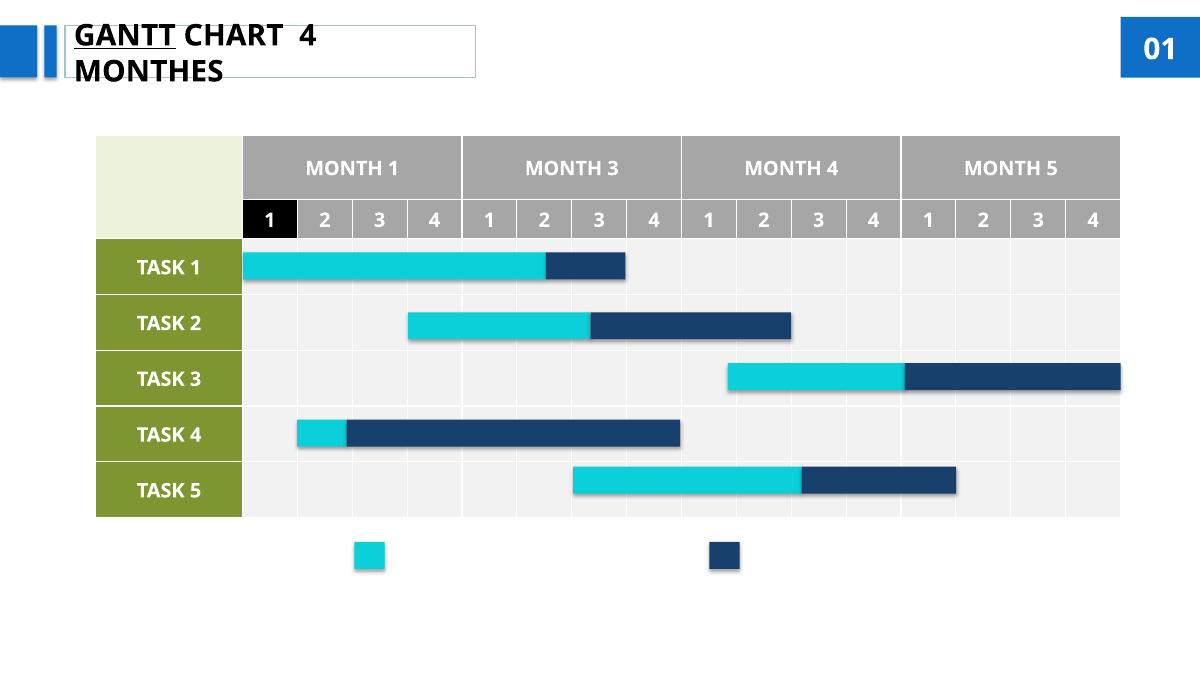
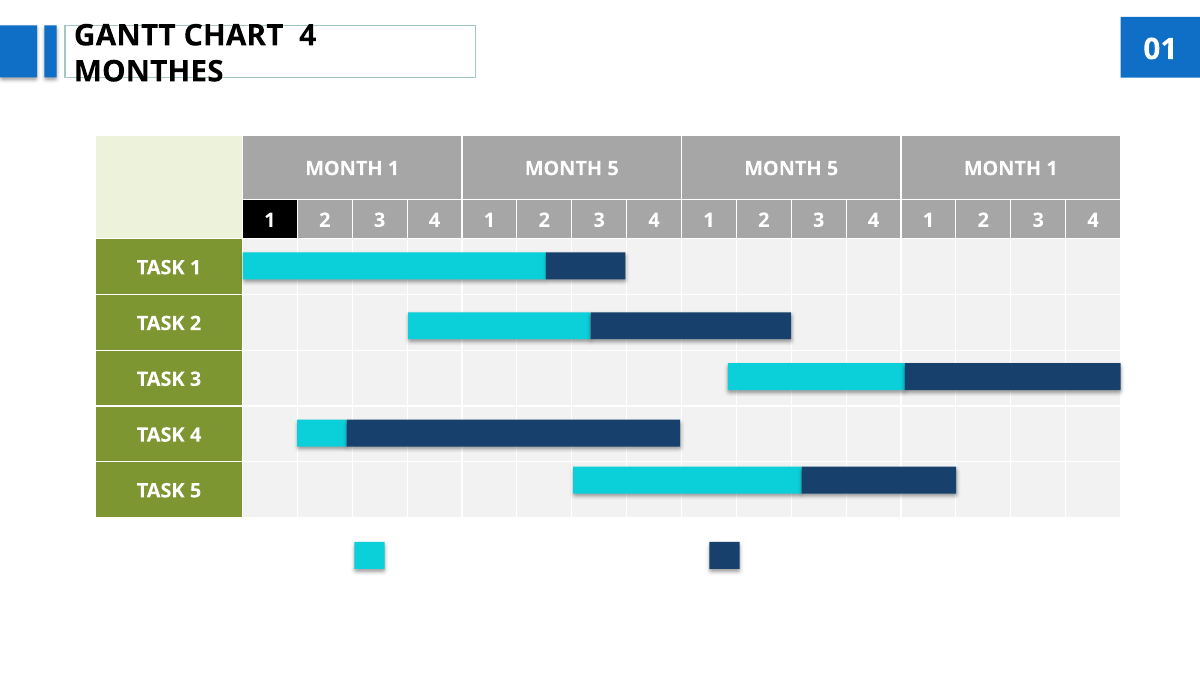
GANTT underline: present -> none
1 MONTH 3: 3 -> 5
4 at (833, 169): 4 -> 5
5 at (1052, 169): 5 -> 1
